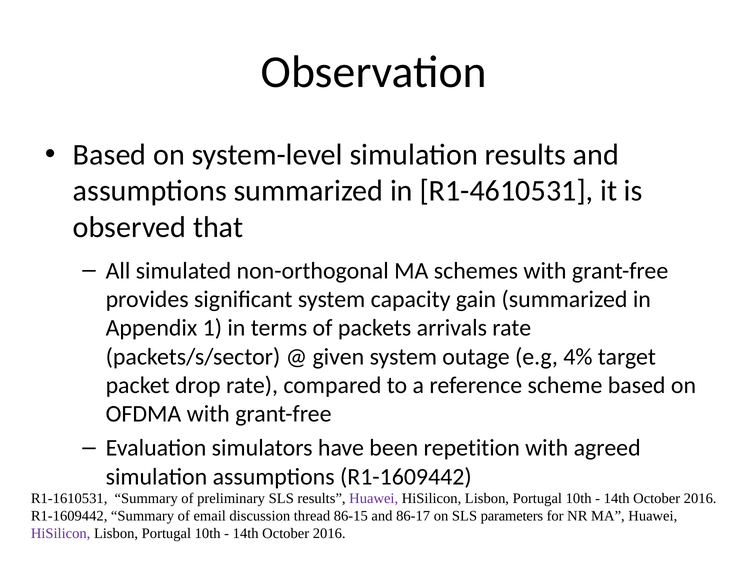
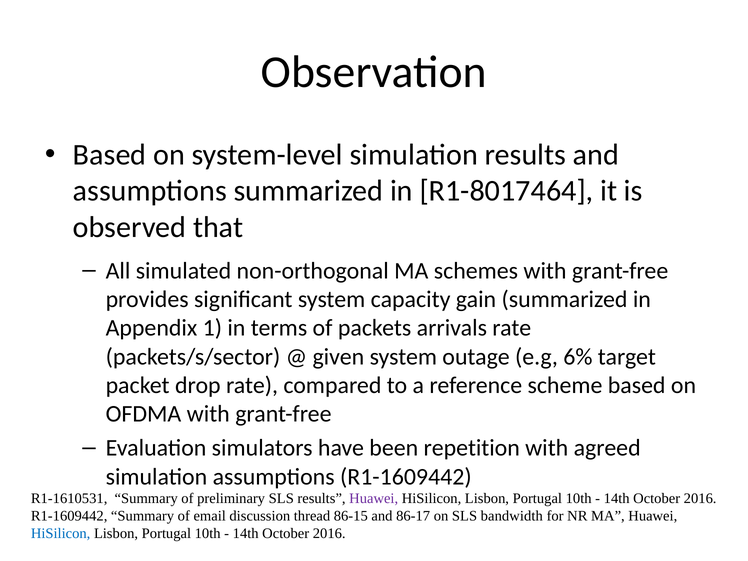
R1-4610531: R1-4610531 -> R1-8017464
4%: 4% -> 6%
parameters: parameters -> bandwidth
HiSilicon at (61, 533) colour: purple -> blue
